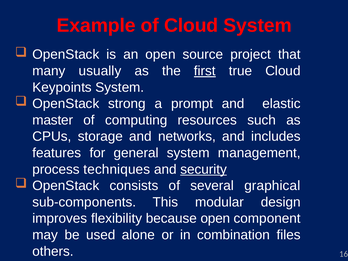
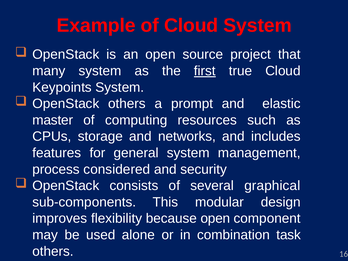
many usually: usually -> system
OpenStack strong: strong -> others
techniques: techniques -> considered
security underline: present -> none
files: files -> task
